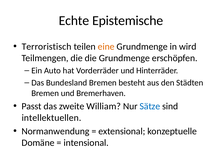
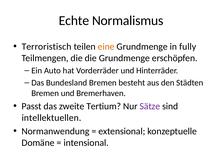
Epistemische: Epistemische -> Normalismus
wird: wird -> fully
William: William -> Tertium
Sätze colour: blue -> purple
